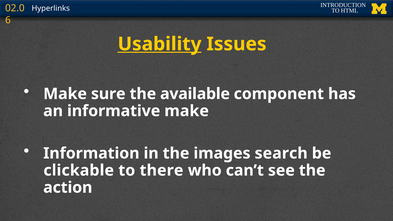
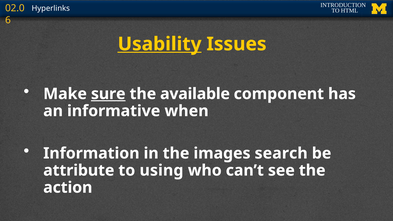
sure underline: none -> present
informative make: make -> when
clickable: clickable -> attribute
there: there -> using
